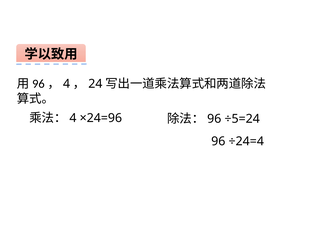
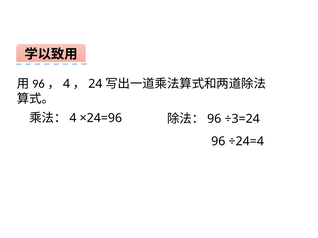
÷5=24: ÷5=24 -> ÷3=24
